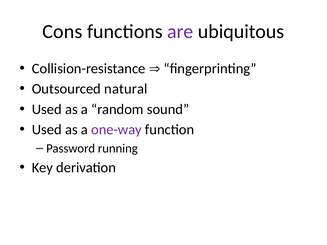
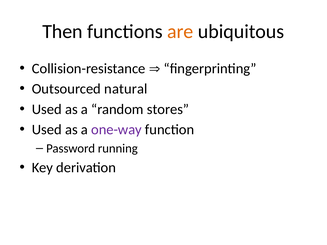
Cons: Cons -> Then
are colour: purple -> orange
sound: sound -> stores
